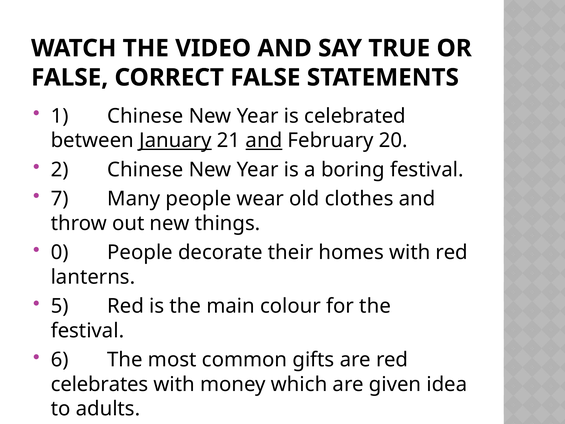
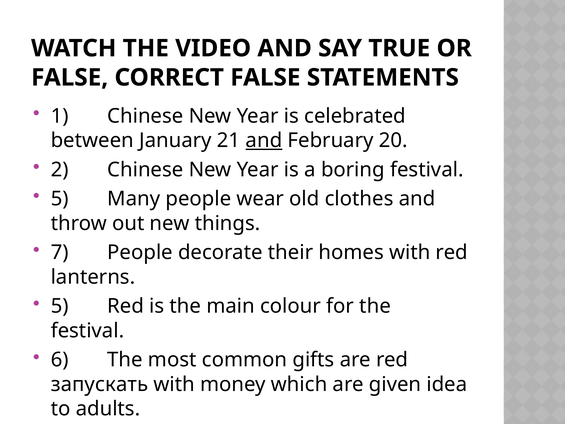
January underline: present -> none
7 at (60, 199): 7 -> 5
0: 0 -> 7
celebrates: celebrates -> запускать
